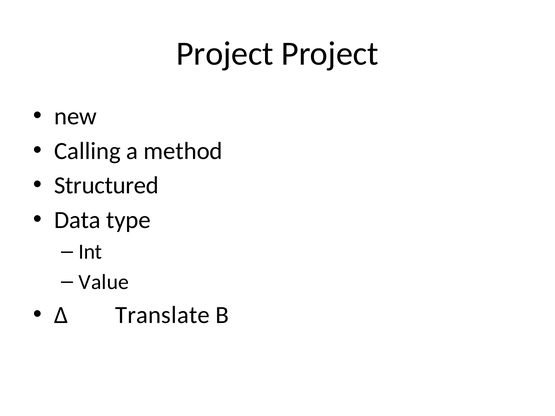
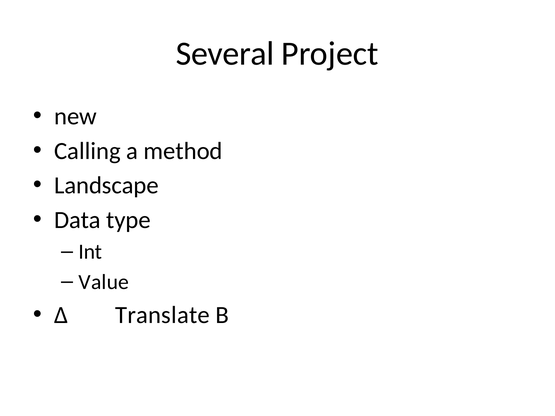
Project at (225, 54): Project -> Several
Structured: Structured -> Landscape
